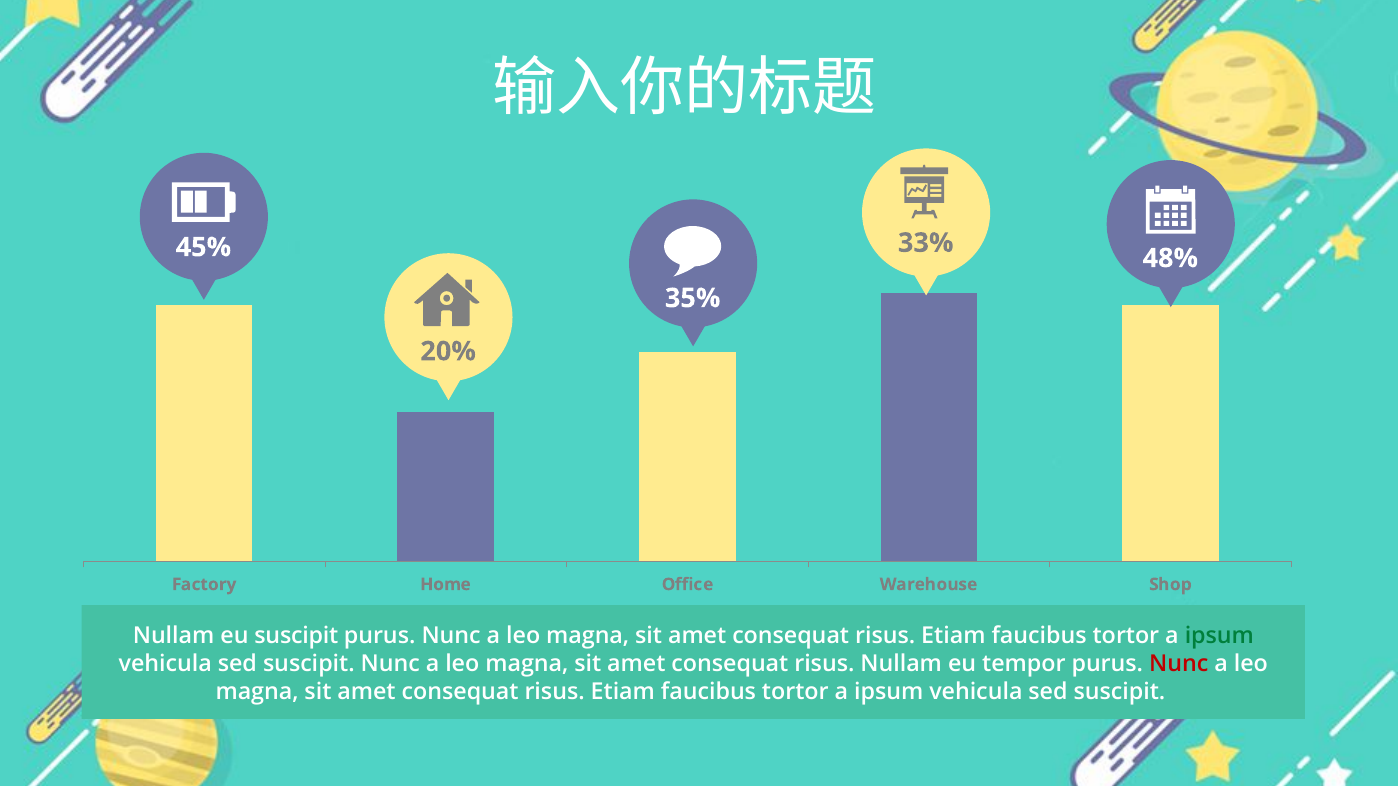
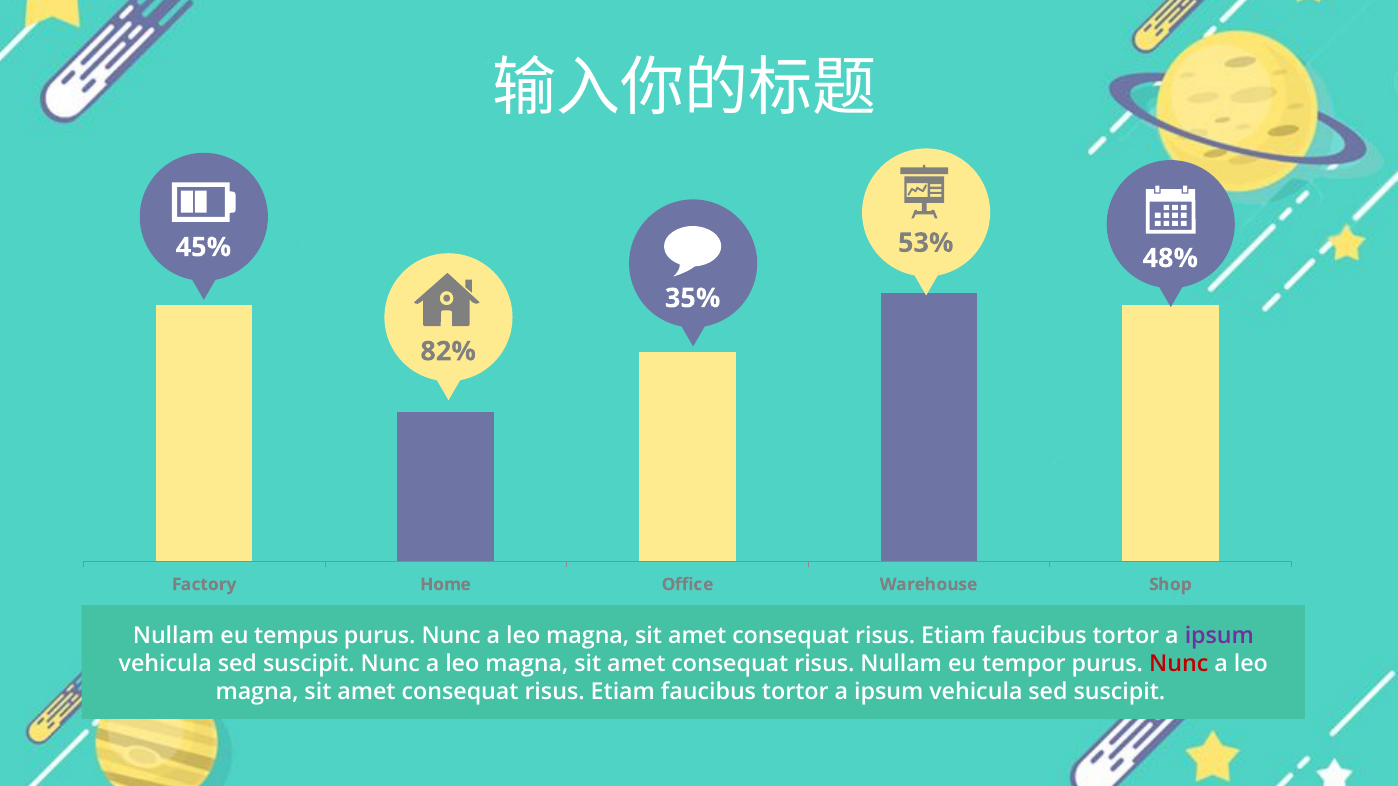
33%: 33% -> 53%
20%: 20% -> 82%
eu suscipit: suscipit -> tempus
ipsum at (1219, 636) colour: green -> purple
